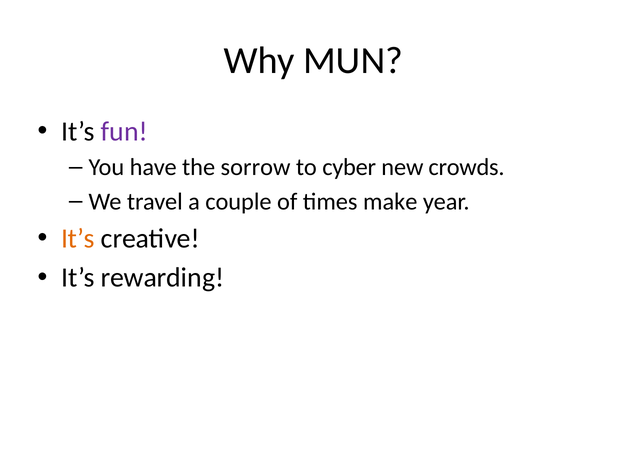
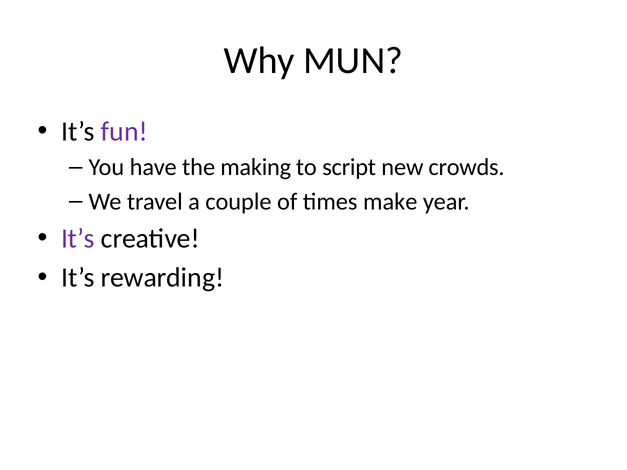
sorrow: sorrow -> making
cyber: cyber -> script
It’s at (78, 239) colour: orange -> purple
